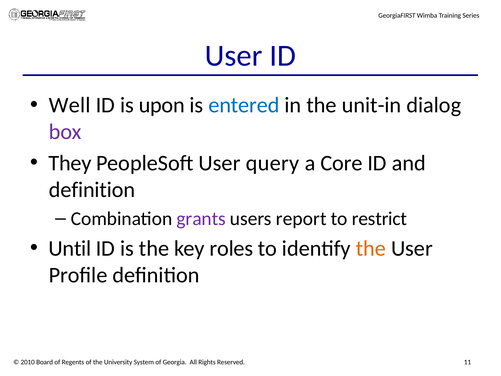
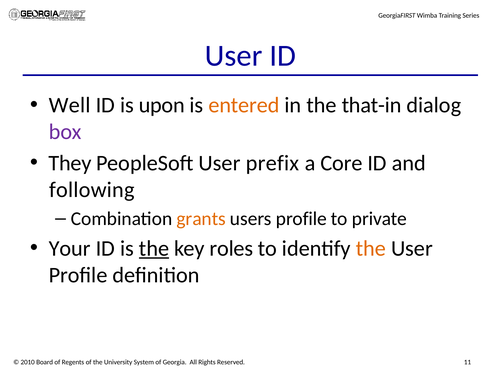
entered colour: blue -> orange
unit-in: unit-in -> that-in
query: query -> prefix
definition at (92, 190): definition -> following
grants colour: purple -> orange
users report: report -> profile
restrict: restrict -> private
Until: Until -> Your
the at (154, 248) underline: none -> present
